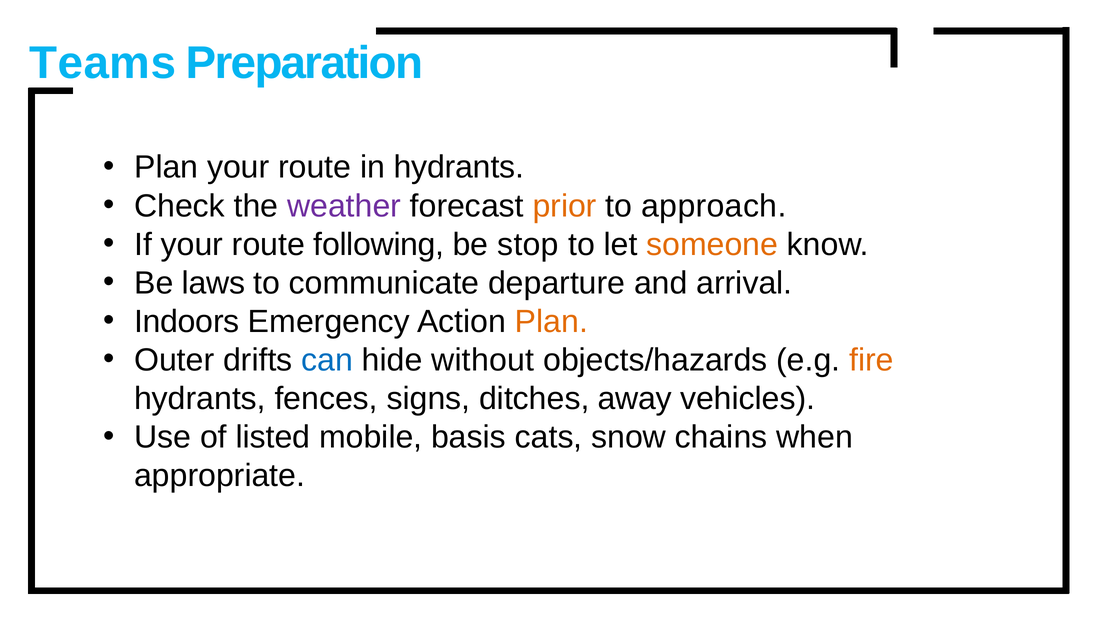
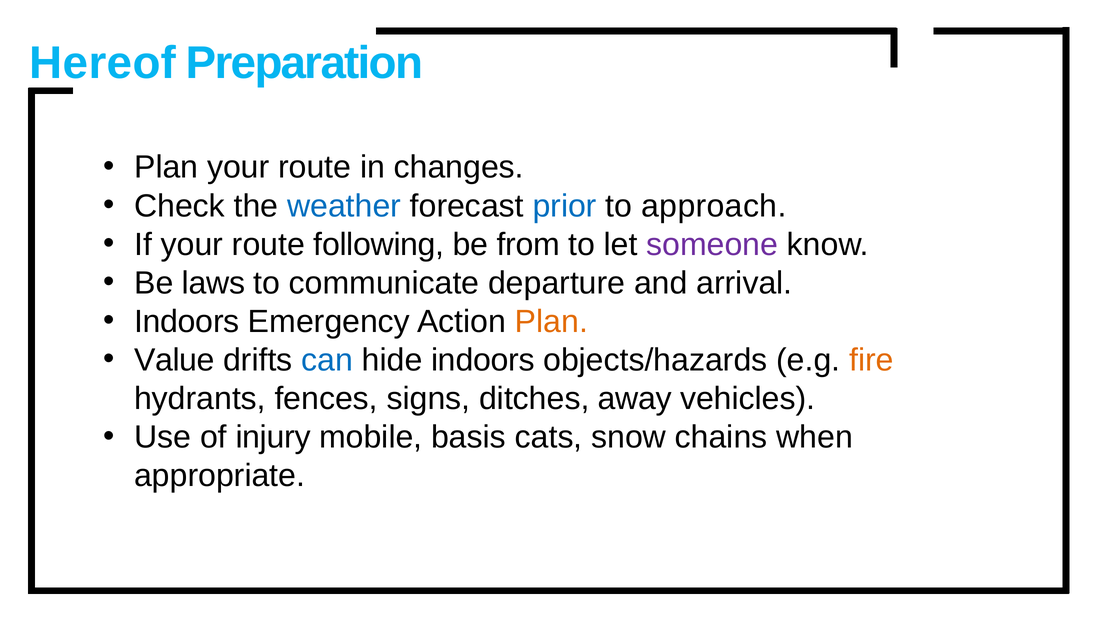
Teams: Teams -> Hereof
in hydrants: hydrants -> changes
weather colour: purple -> blue
prior colour: orange -> blue
stop: stop -> from
someone colour: orange -> purple
Outer: Outer -> Value
hide without: without -> indoors
listed: listed -> injury
